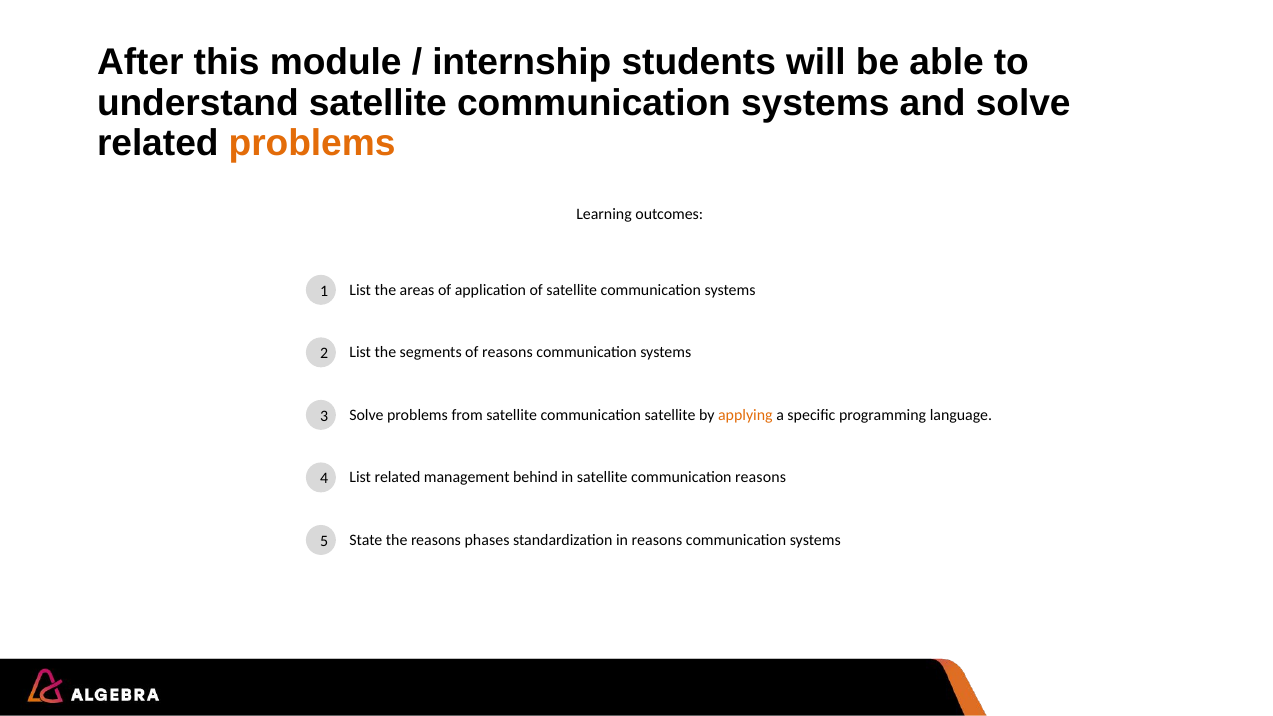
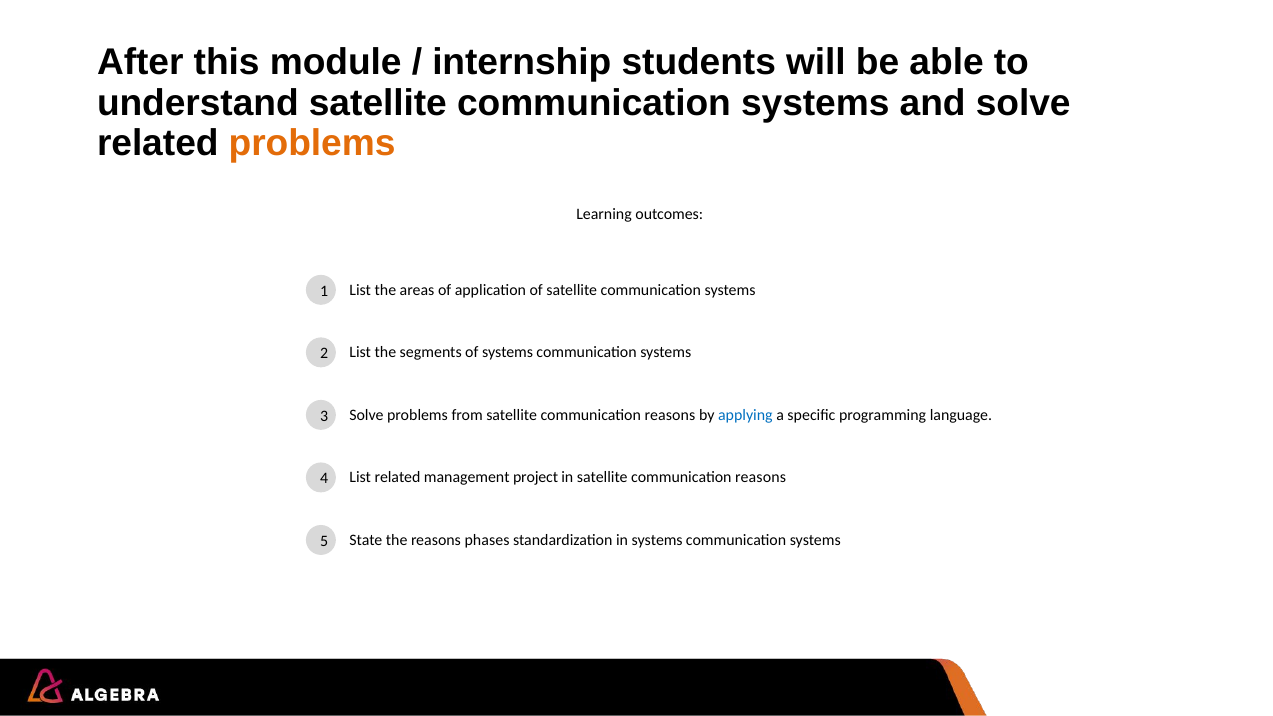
of reasons: reasons -> systems
from satellite communication satellite: satellite -> reasons
applying colour: orange -> blue
behind: behind -> project
in reasons: reasons -> systems
